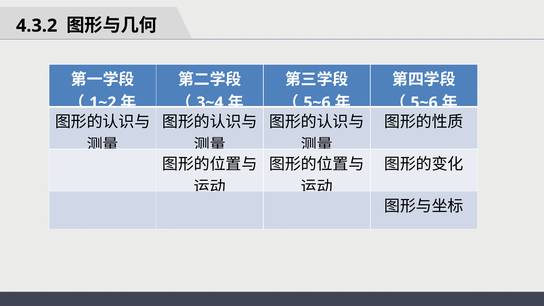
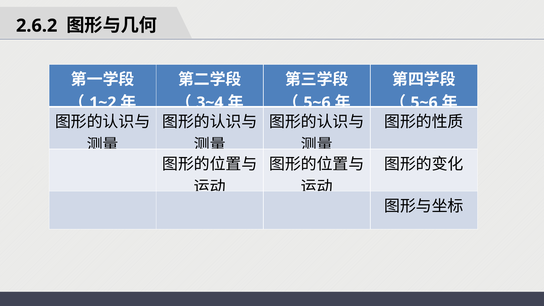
4.3.2: 4.3.2 -> 2.6.2
